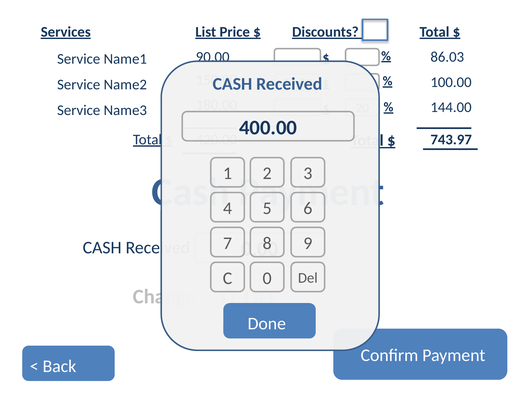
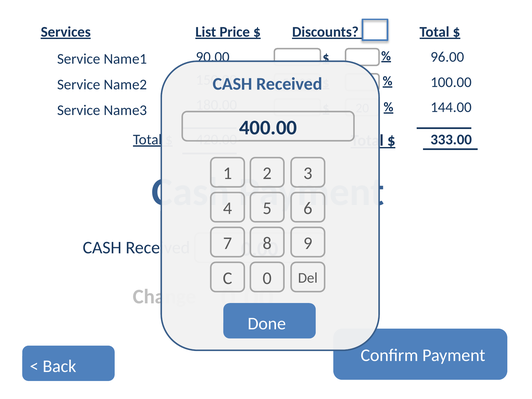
86.03: 86.03 -> 96.00
743.97: 743.97 -> 333.00
